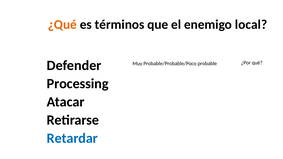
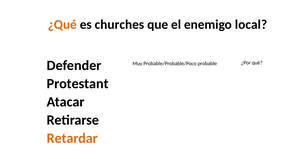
términos: términos -> churches
Processing: Processing -> Protestant
Retardar colour: blue -> orange
